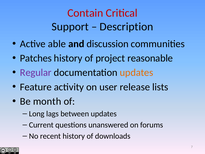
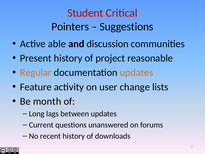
Contain: Contain -> Student
Support: Support -> Pointers
Description: Description -> Suggestions
Patches: Patches -> Present
Regular colour: purple -> orange
release: release -> change
